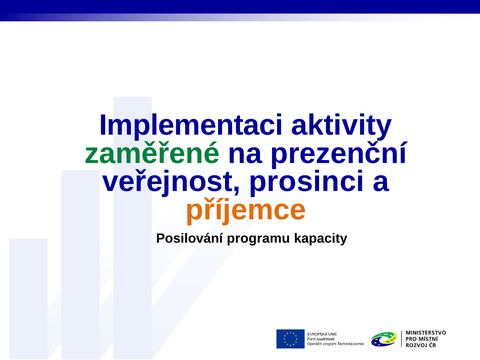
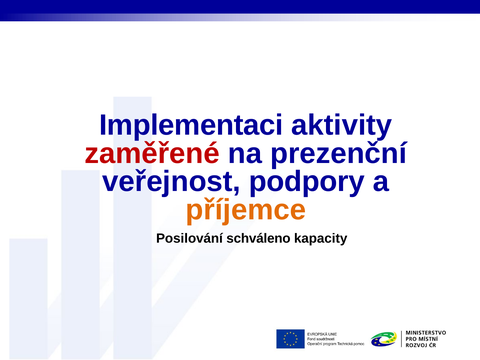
zaměřené colour: green -> red
prosinci: prosinci -> podpory
programu: programu -> schváleno
